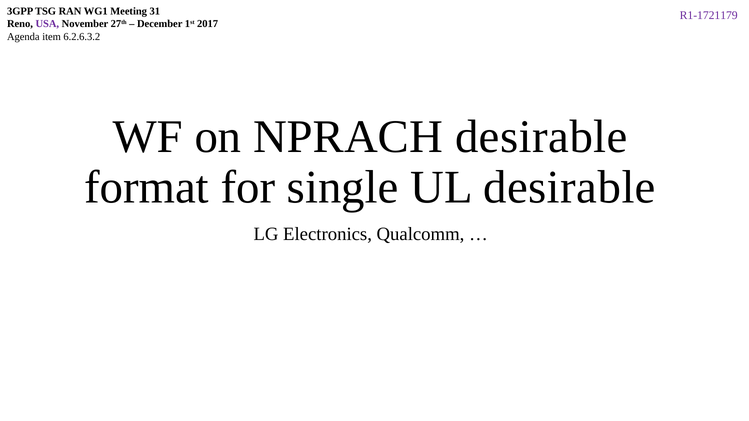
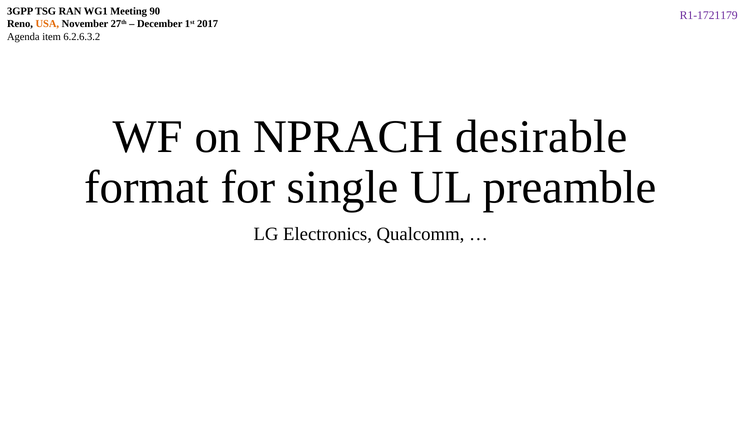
31: 31 -> 90
USA colour: purple -> orange
UL desirable: desirable -> preamble
